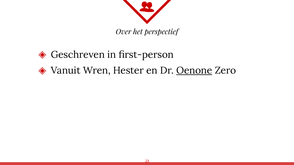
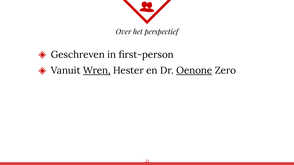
Wren underline: none -> present
